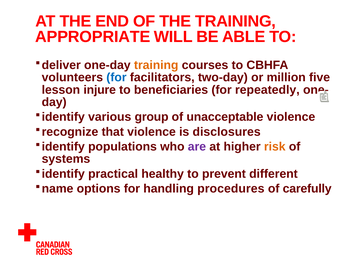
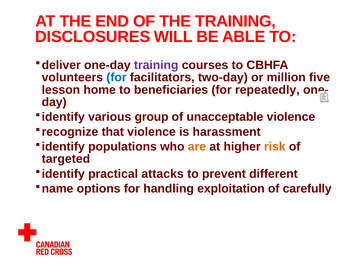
APPROPRIATE: APPROPRIATE -> DISCLOSURES
training at (156, 65) colour: orange -> purple
injure: injure -> home
disclosures: disclosures -> harassment
are colour: purple -> orange
systems: systems -> targeted
healthy: healthy -> attacks
procedures: procedures -> exploitation
